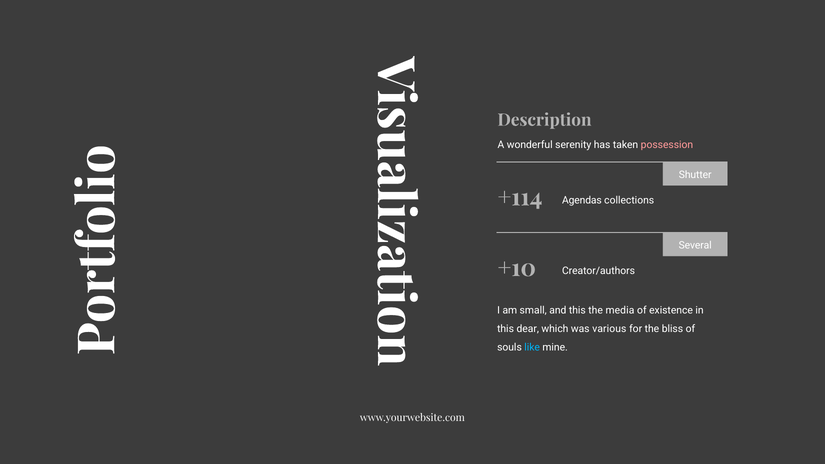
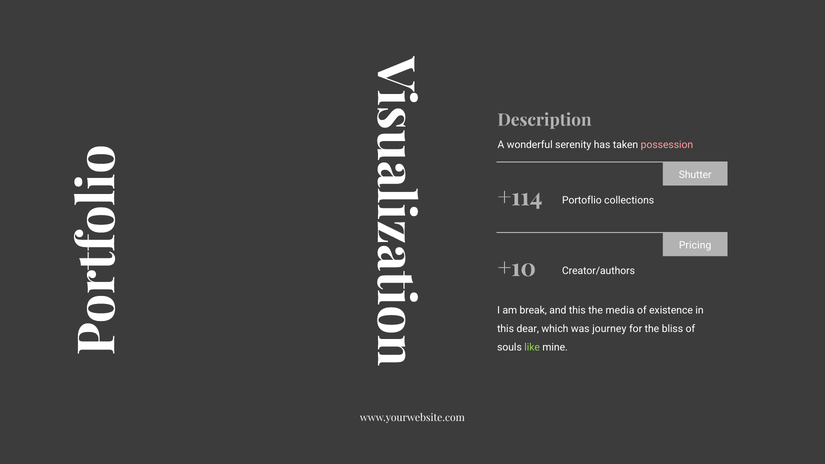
Agendas: Agendas -> Portoflio
Several: Several -> Pricing
small: small -> break
various: various -> journey
like colour: light blue -> light green
